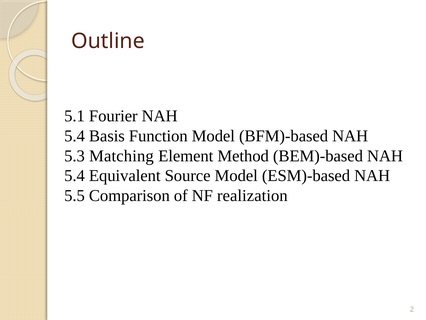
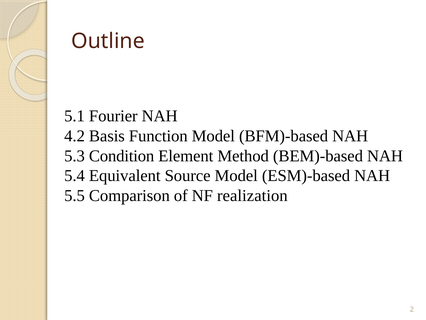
5.4 at (75, 136): 5.4 -> 4.2
Matching: Matching -> Condition
